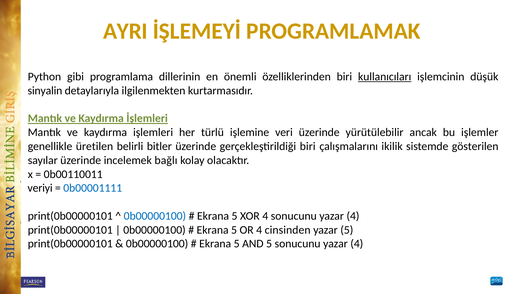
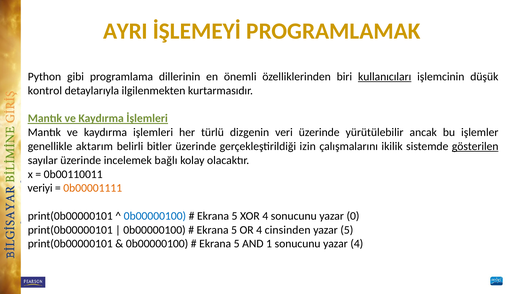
sinyalin: sinyalin -> kontrol
işlemine: işlemine -> dizgenin
üretilen: üretilen -> aktarım
gerçekleştirildiği biri: biri -> izin
gösterilen underline: none -> present
0b00001111 colour: blue -> orange
4 sonucunu yazar 4: 4 -> 0
AND 5: 5 -> 1
